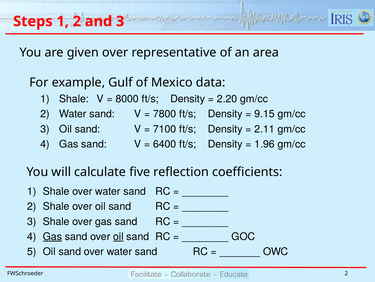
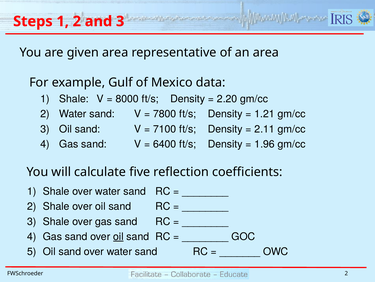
given over: over -> area
9.15: 9.15 -> 1.21
Gas at (52, 236) underline: present -> none
